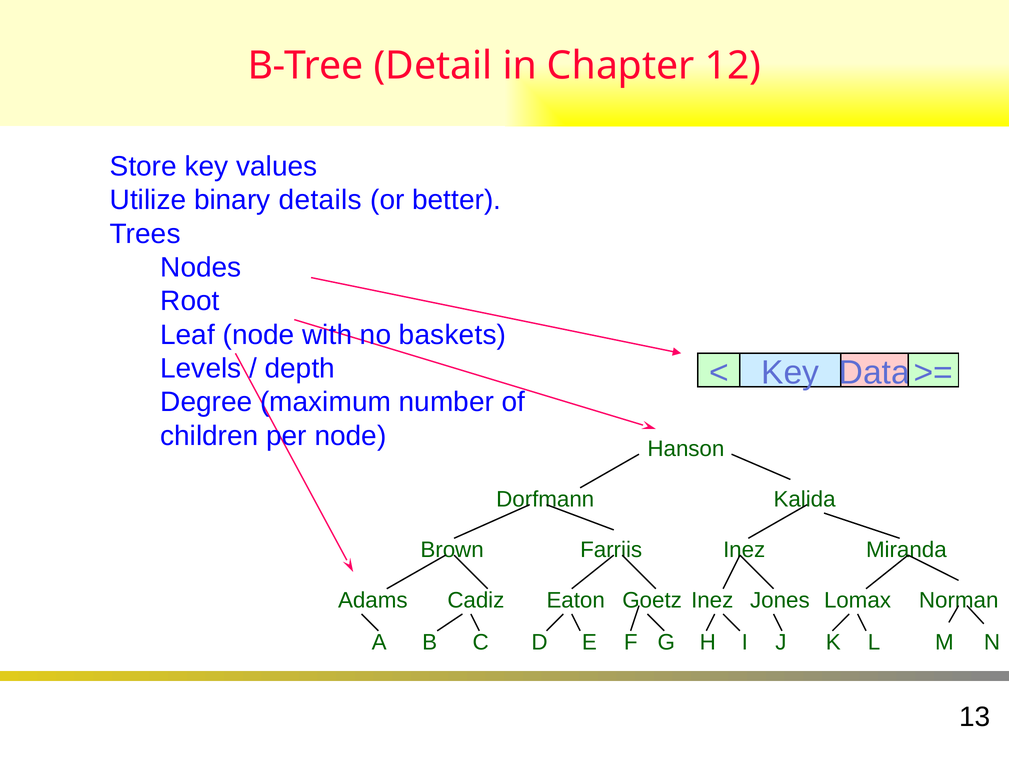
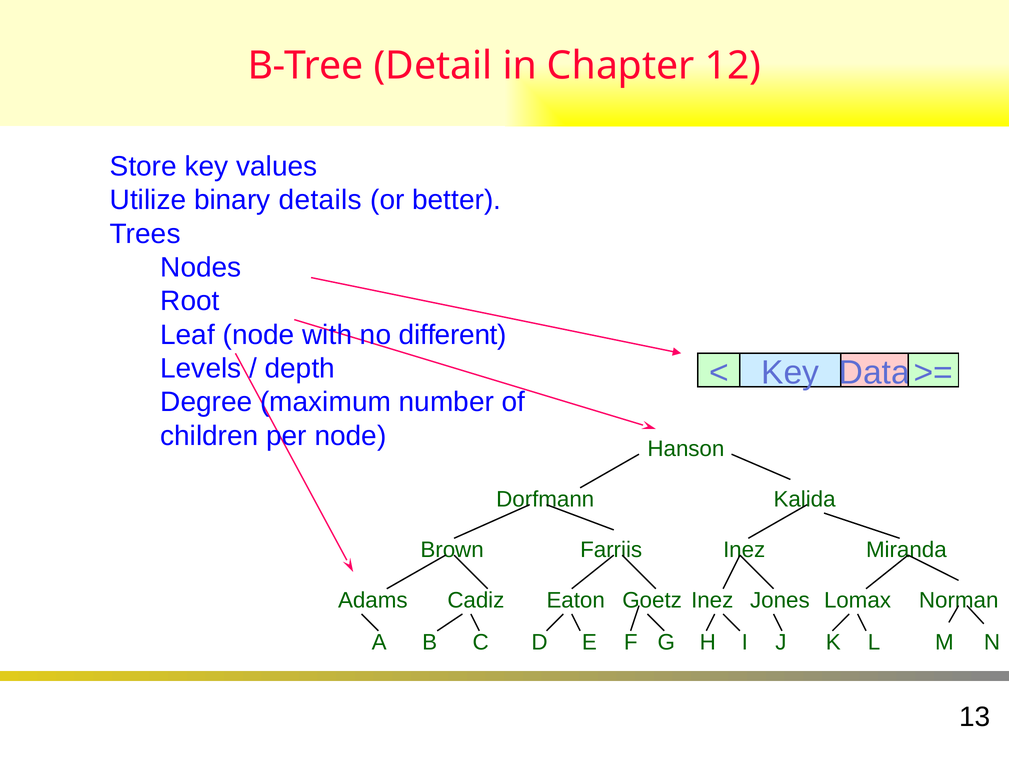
baskets: baskets -> different
